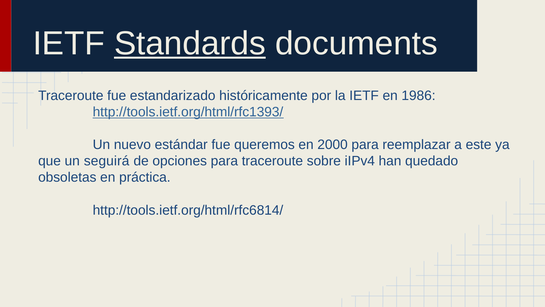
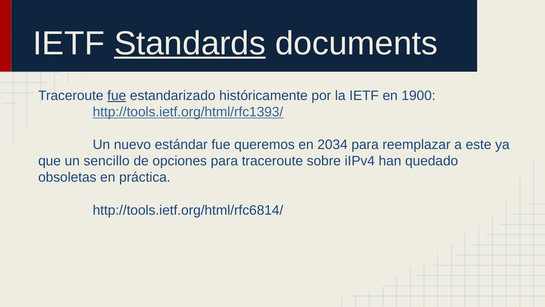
fue at (117, 95) underline: none -> present
1986: 1986 -> 1900
2000: 2000 -> 2034
seguirá: seguirá -> sencillo
